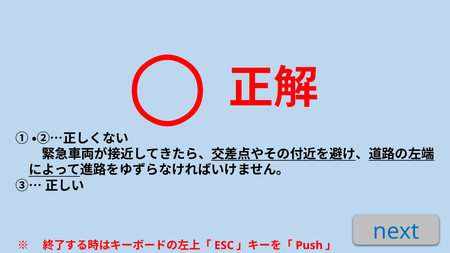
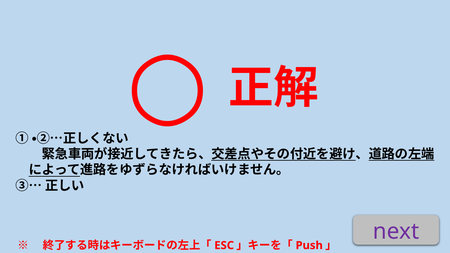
next colour: blue -> purple
